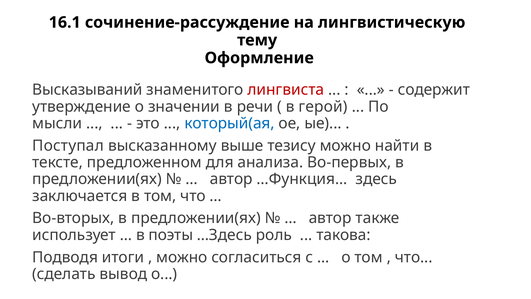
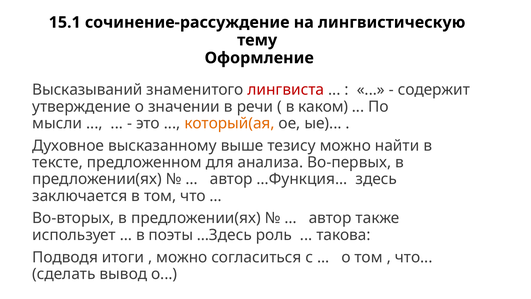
16.1: 16.1 -> 15.1
герой: герой -> каком
который(ая colour: blue -> orange
Поступал: Поступал -> Духовное
